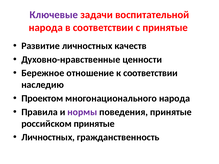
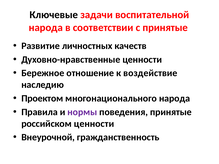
Ключевые colour: purple -> black
к соответствии: соответствии -> воздействие
российском принятые: принятые -> ценности
Личностных at (48, 137): Личностных -> Внеурочной
